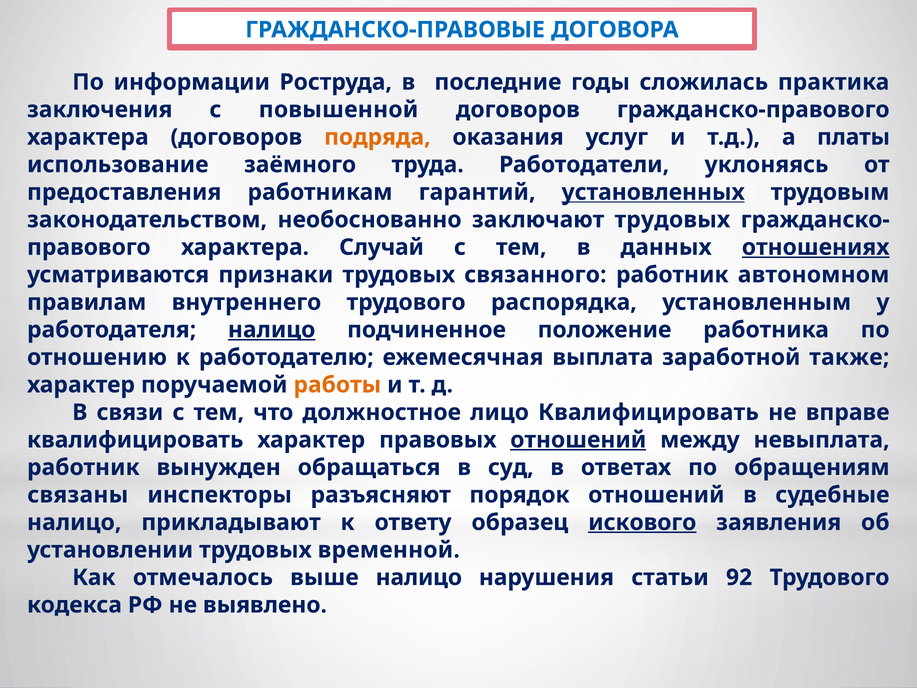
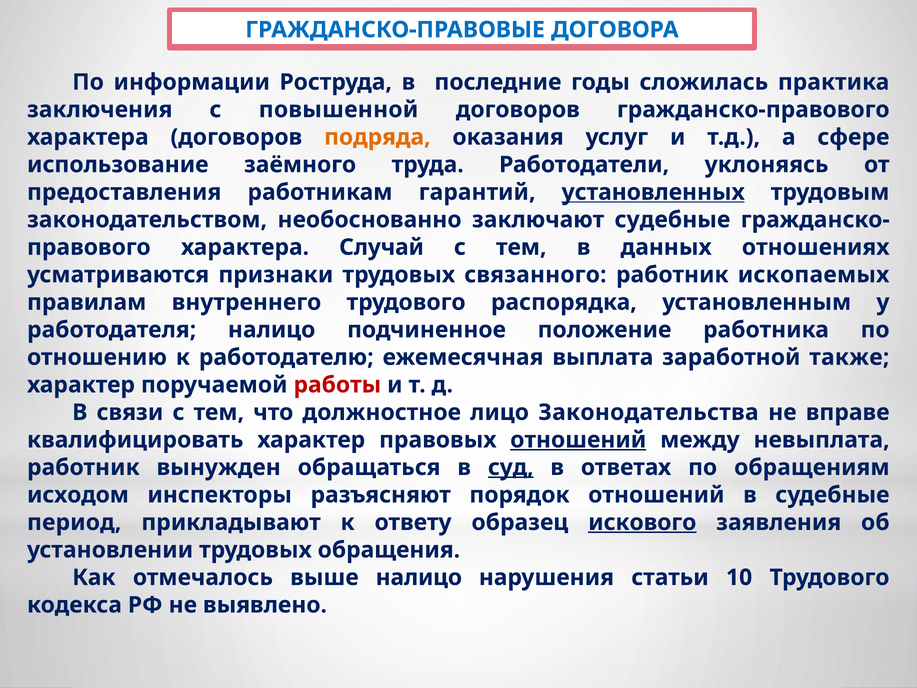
платы: платы -> сфере
заключают трудовых: трудовых -> судебные
отношениях underline: present -> none
автономном: автономном -> ископаемых
налицо at (272, 330) underline: present -> none
работы colour: orange -> red
лицо Квалифицировать: Квалифицировать -> Законодательства
суд underline: none -> present
связаны: связаны -> исходом
налицо at (74, 522): налицо -> период
временной: временной -> обращения
92: 92 -> 10
